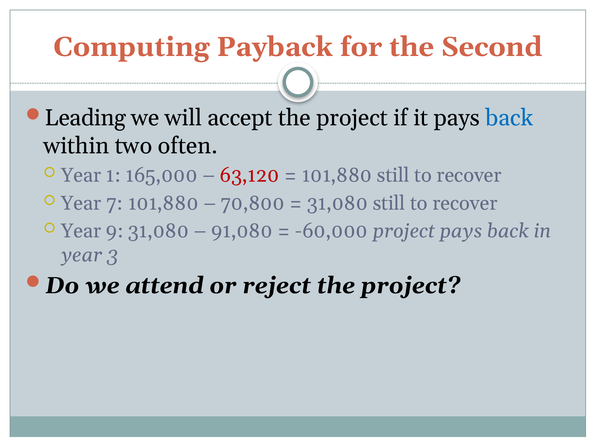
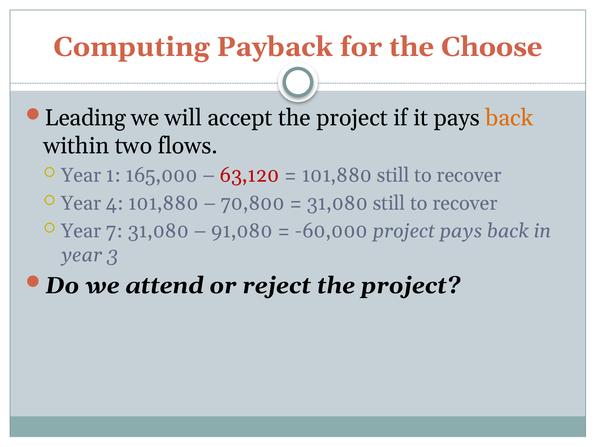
Second: Second -> Choose
back at (509, 118) colour: blue -> orange
often: often -> flows
7: 7 -> 4
9: 9 -> 7
